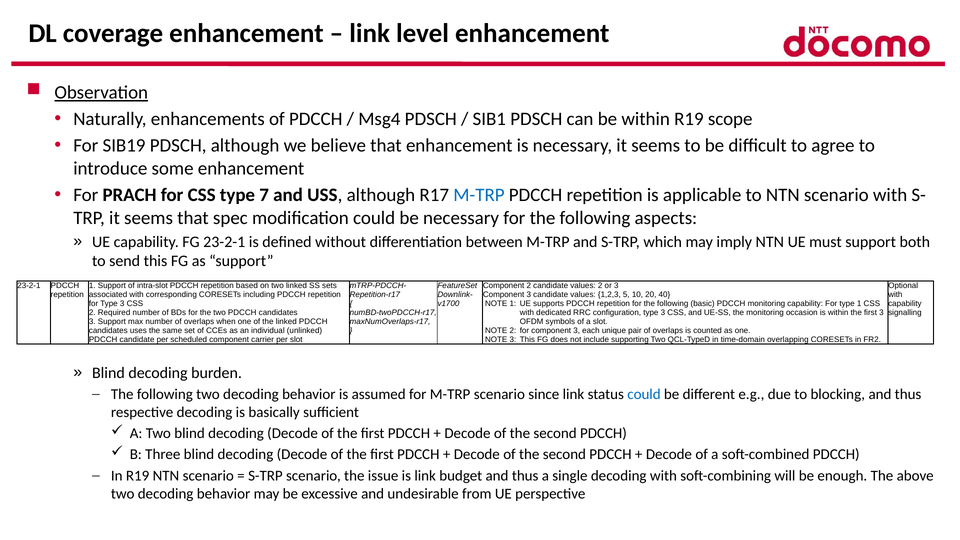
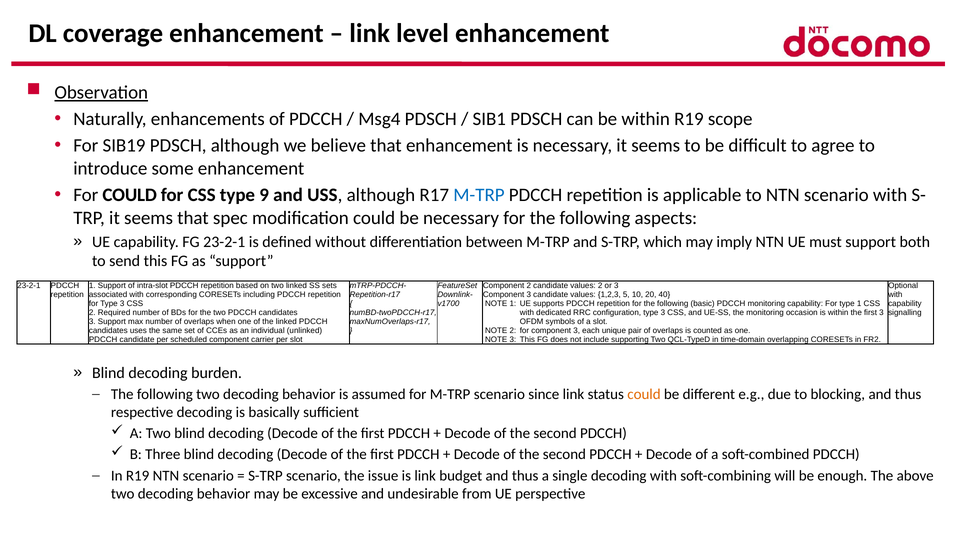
For PRACH: PRACH -> COULD
7: 7 -> 9
could at (644, 395) colour: blue -> orange
